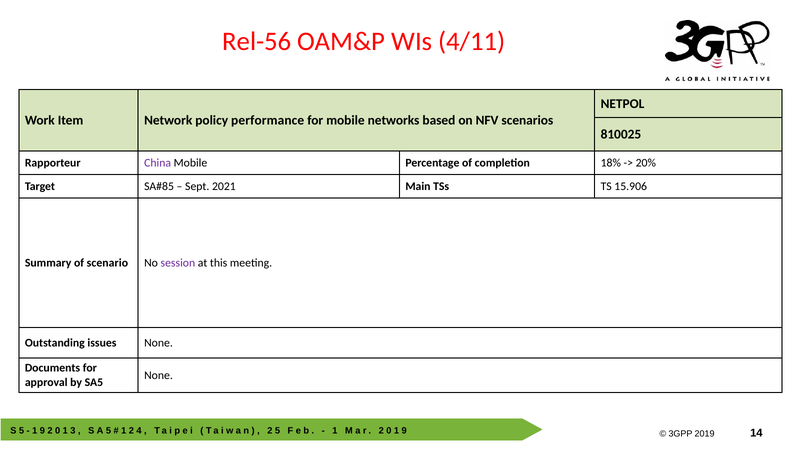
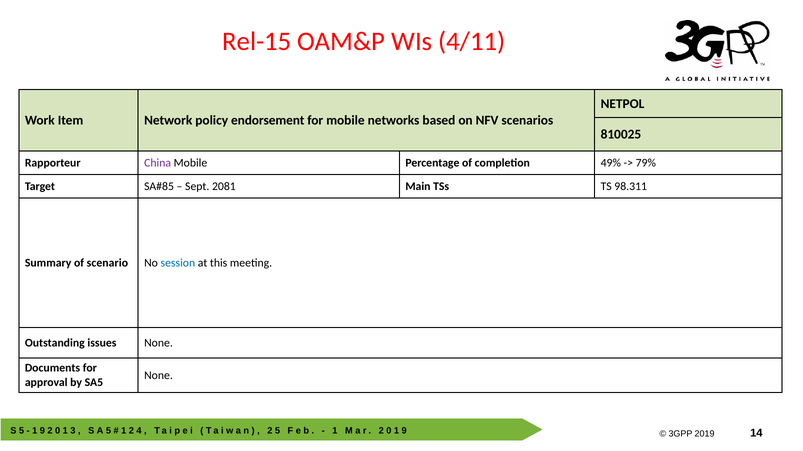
Rel-56: Rel-56 -> Rel-15
performance: performance -> endorsement
18%: 18% -> 49%
20%: 20% -> 79%
2021: 2021 -> 2081
15.906: 15.906 -> 98.311
session colour: purple -> blue
